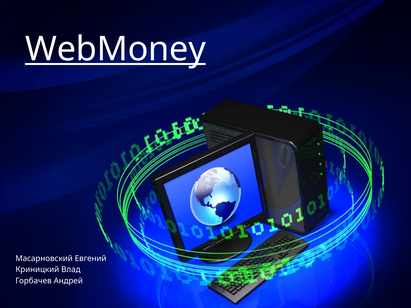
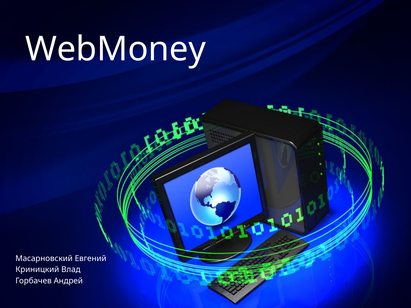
WebMoney underline: present -> none
